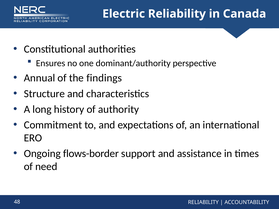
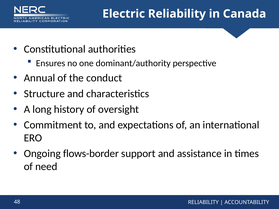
findings: findings -> conduct
authority: authority -> oversight
